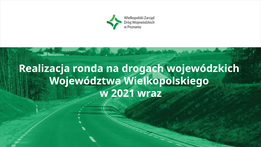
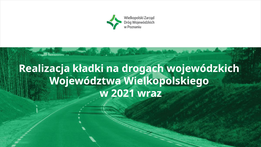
ronda: ronda -> kładki
